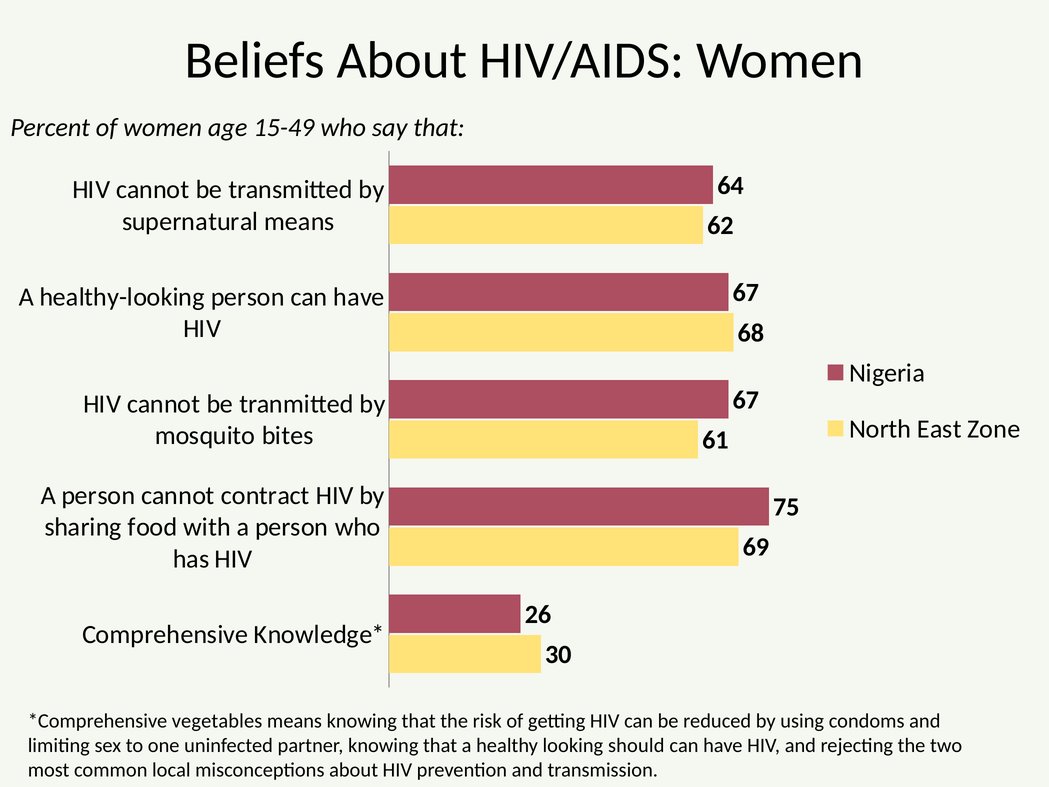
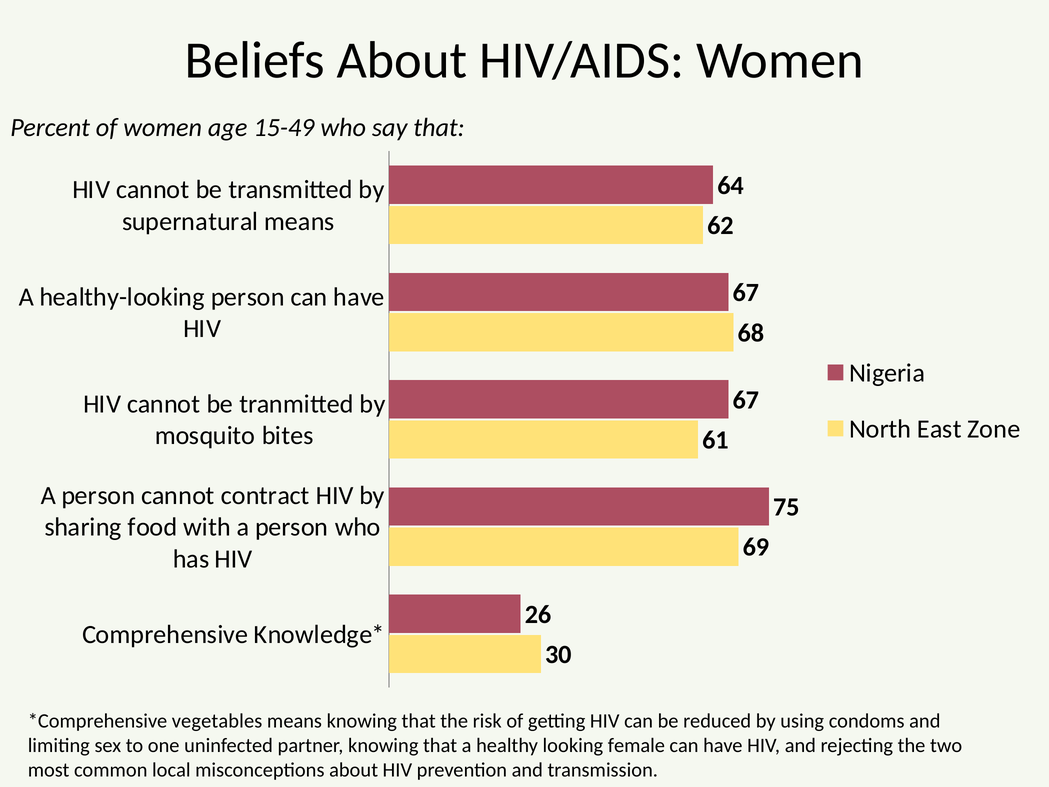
should: should -> female
